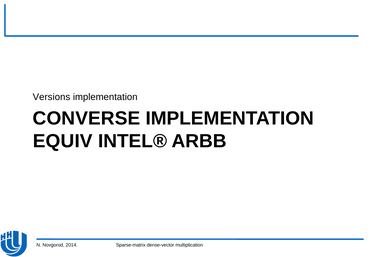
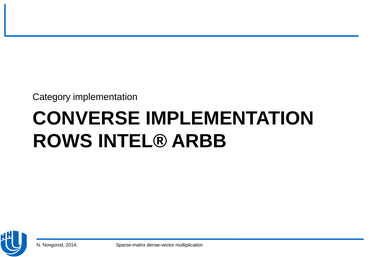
Versions: Versions -> Category
EQUIV: EQUIV -> ROWS
